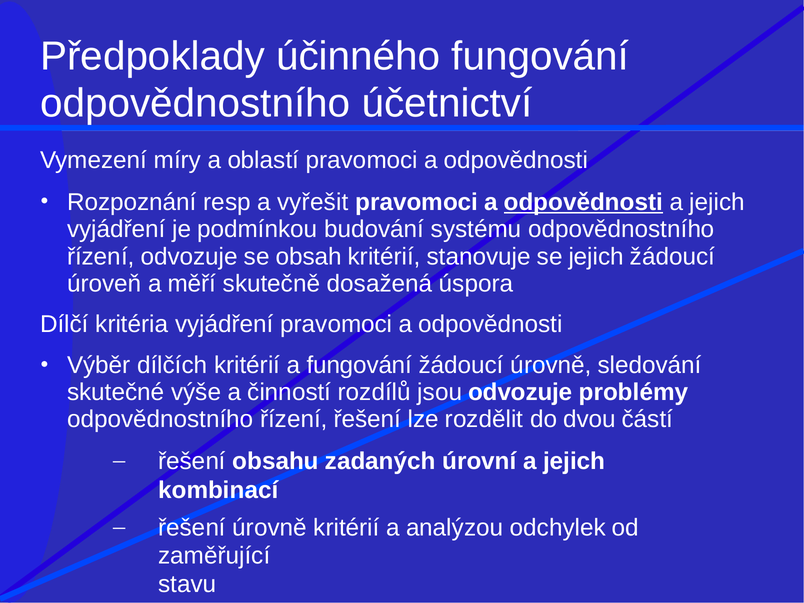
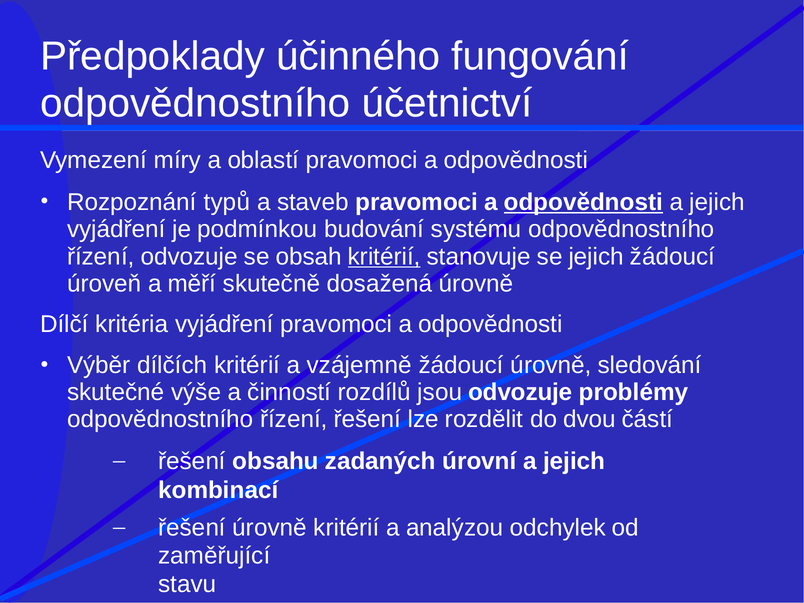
resp: resp -> typů
vyřešit: vyřešit -> staveb
kritérií at (384, 257) underline: none -> present
dosažená úspora: úspora -> úrovně
a fungování: fungování -> vzájemně
